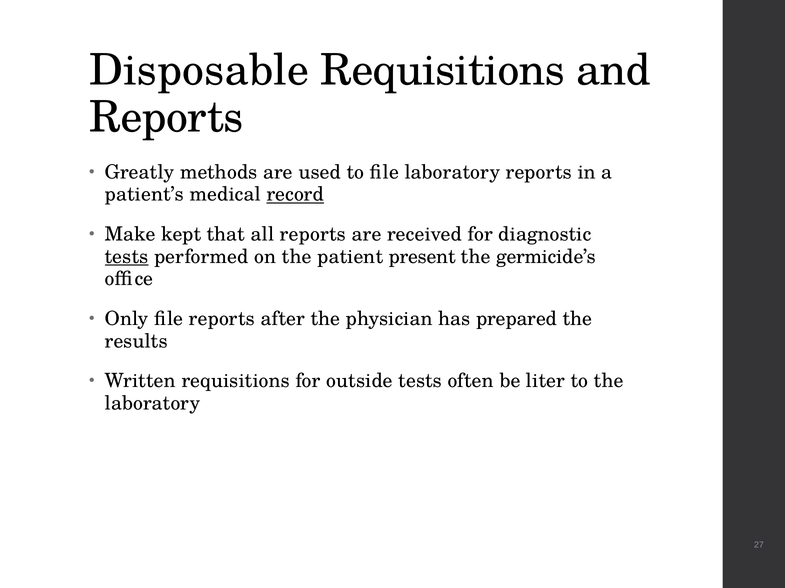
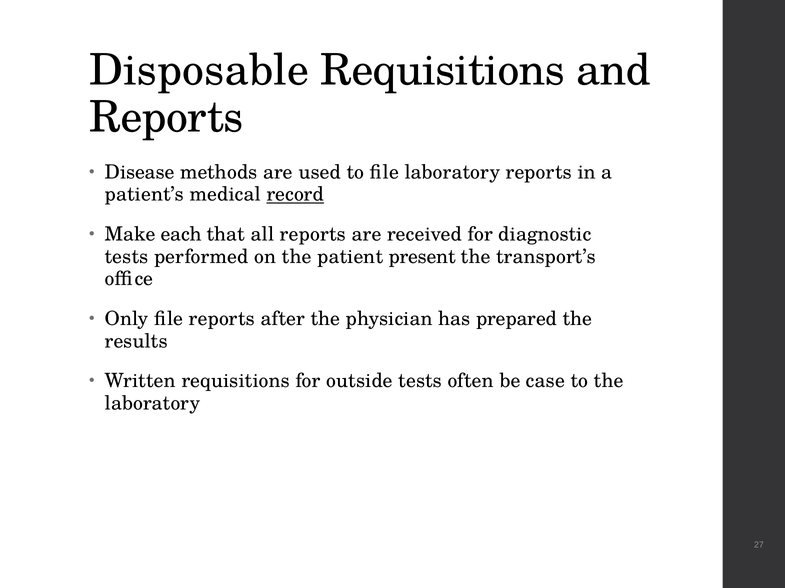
Greatly: Greatly -> Disease
kept: kept -> each
tests at (127, 257) underline: present -> none
germicide’s: germicide’s -> transport’s
liter: liter -> case
